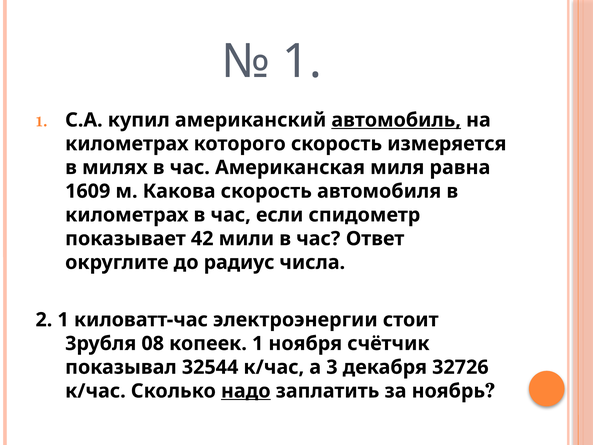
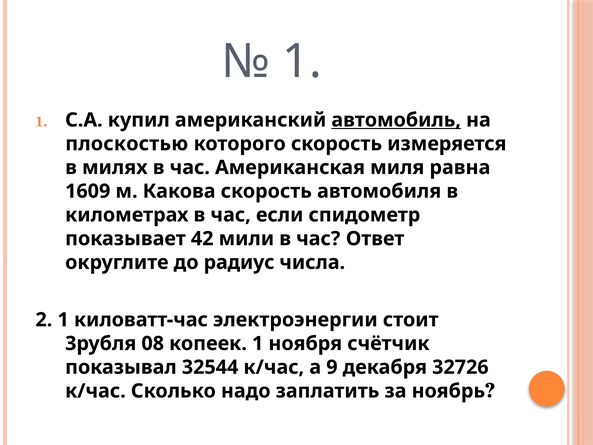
километрах at (127, 144): километрах -> плоскостью
3: 3 -> 9
надо underline: present -> none
